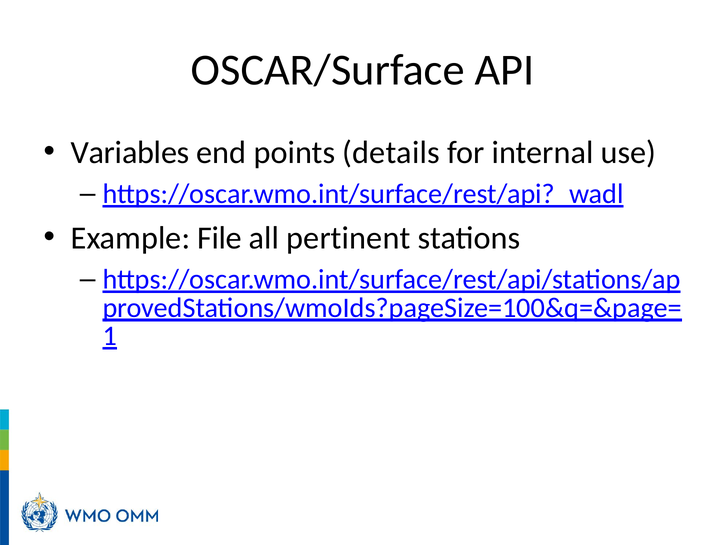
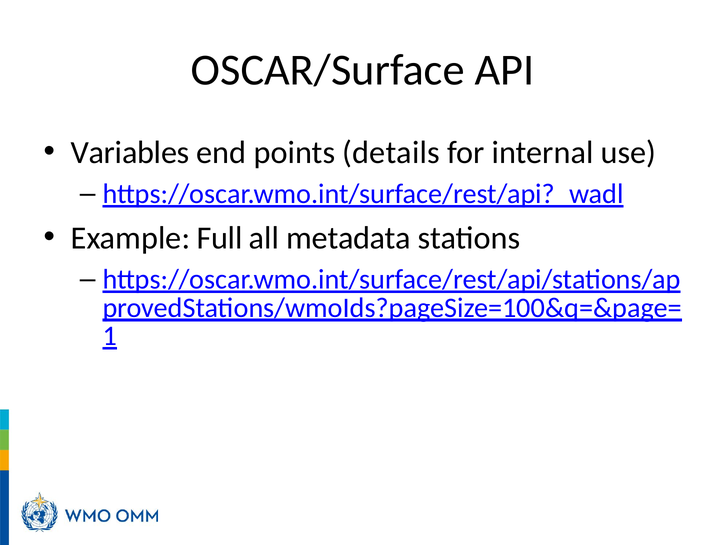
File: File -> Full
pertinent: pertinent -> metadata
